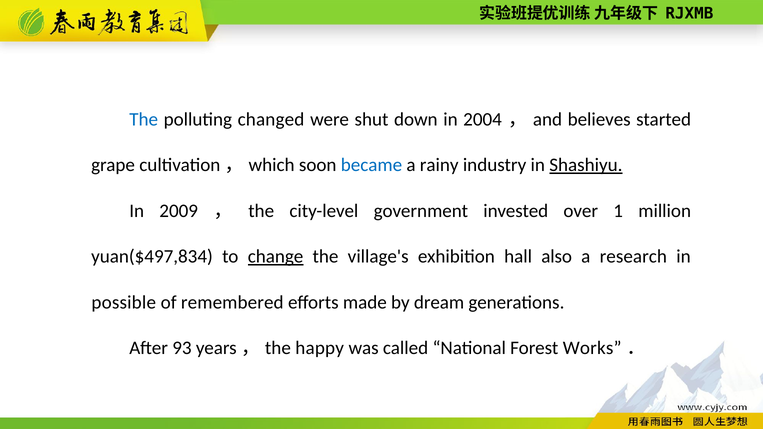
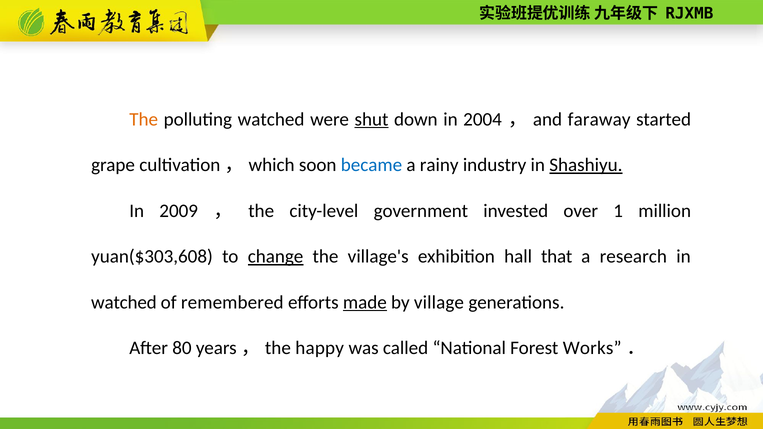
The at (144, 119) colour: blue -> orange
polluting changed: changed -> watched
shut underline: none -> present
believes: believes -> faraway
yuan($497,834: yuan($497,834 -> yuan($303,608
also: also -> that
possible at (124, 302): possible -> watched
made underline: none -> present
dream: dream -> village
93: 93 -> 80
